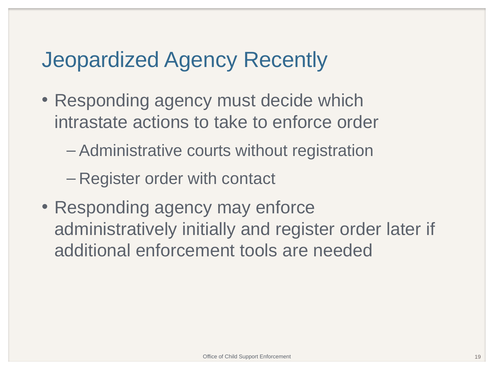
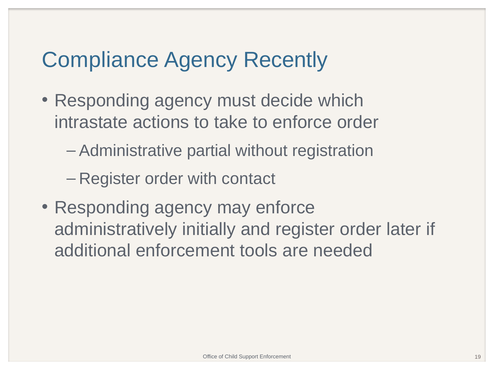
Jeopardized: Jeopardized -> Compliance
courts: courts -> partial
